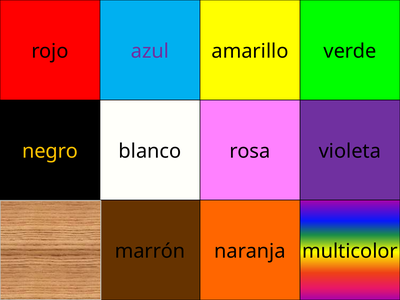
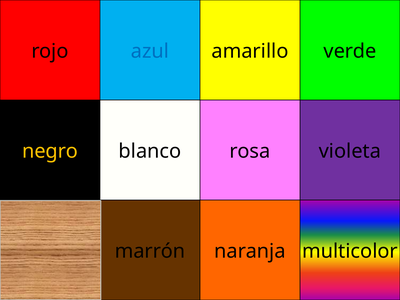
azul colour: purple -> blue
